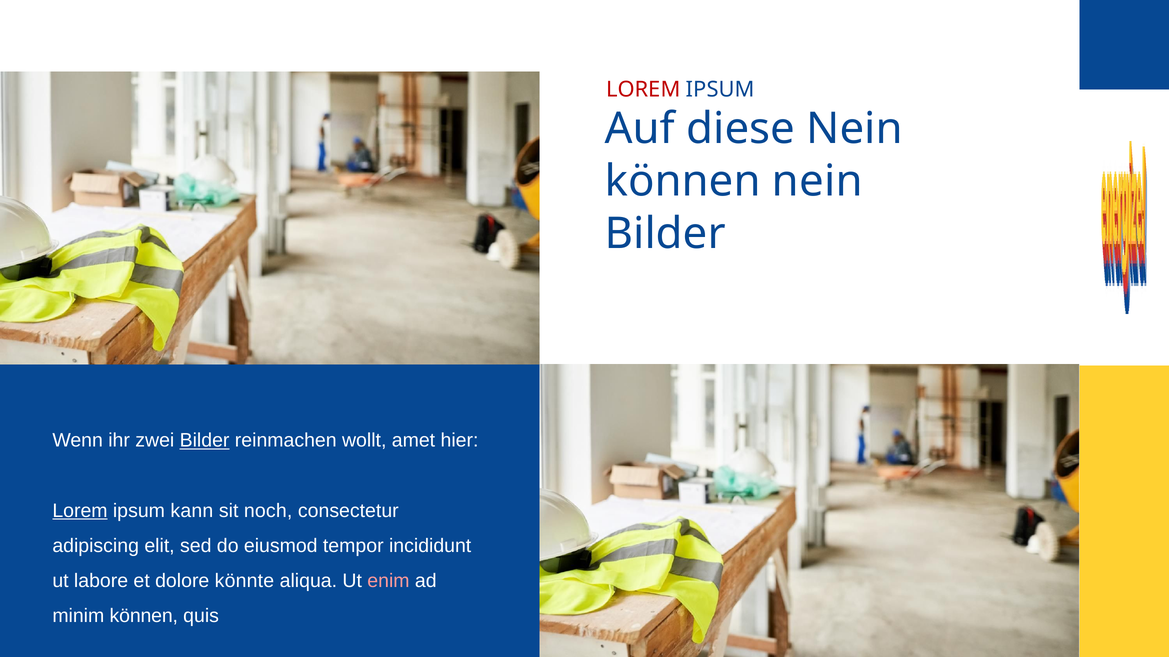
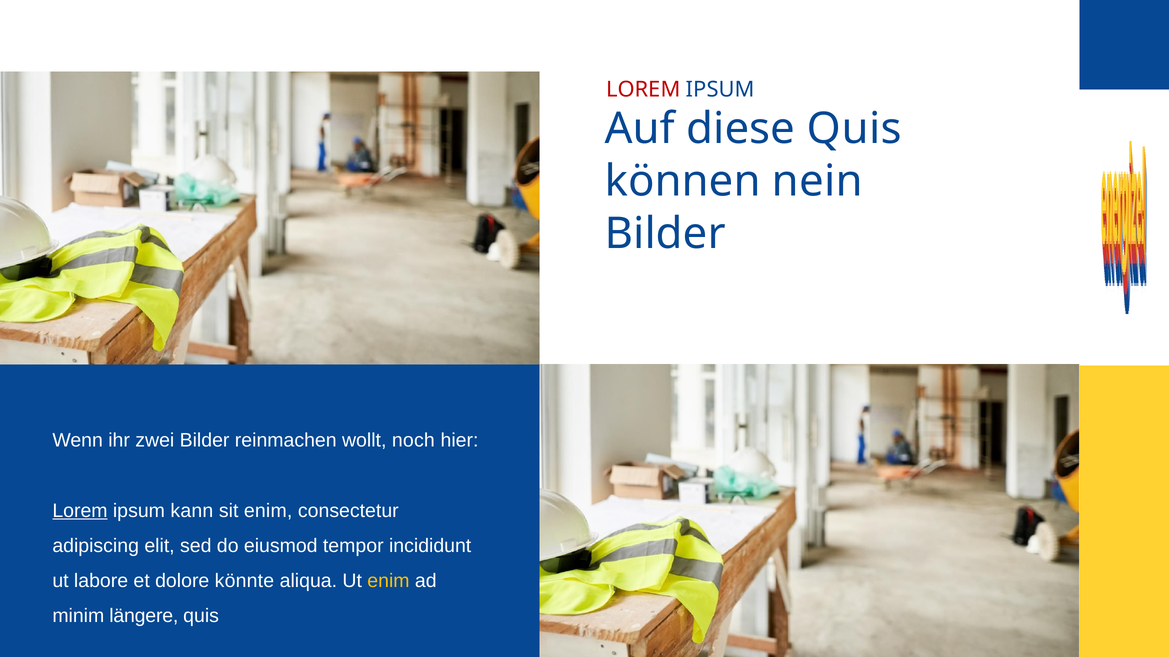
diese Nein: Nein -> Quis
Bilder at (205, 441) underline: present -> none
amet: amet -> noch
sit noch: noch -> enim
enim at (388, 581) colour: pink -> yellow
minim können: können -> längere
